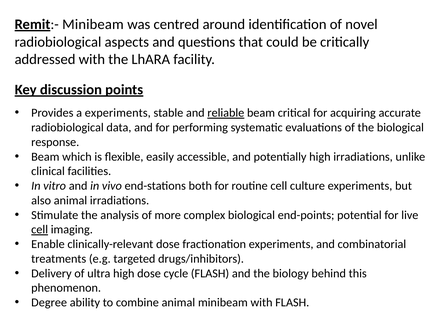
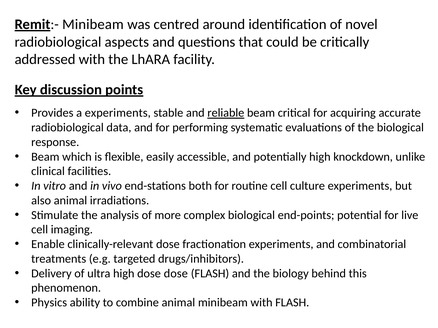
high irradiations: irradiations -> knockdown
cell at (40, 230) underline: present -> none
dose cycle: cycle -> dose
Degree: Degree -> Physics
